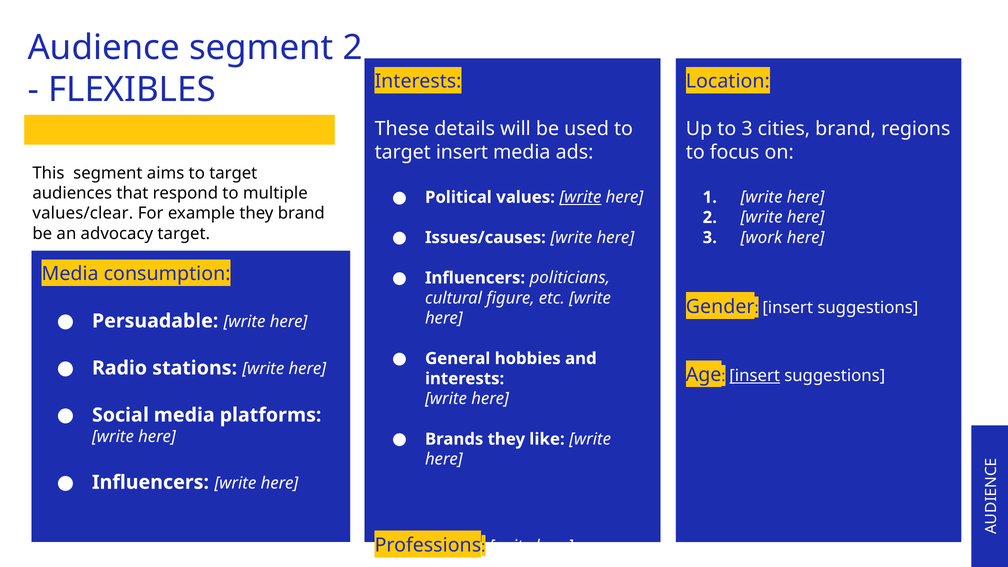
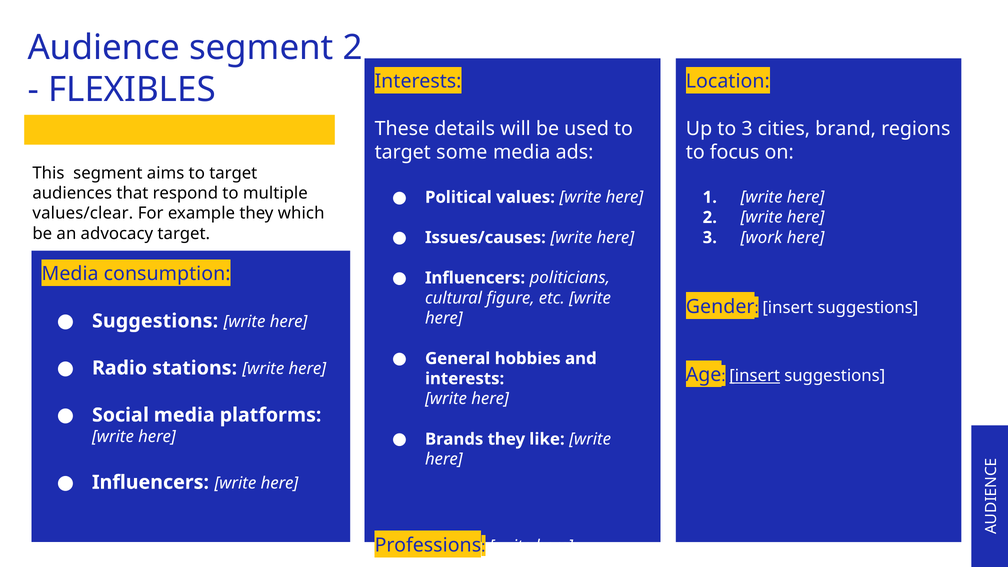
target insert: insert -> some
write at (580, 197) underline: present -> none
they brand: brand -> which
Persuadable at (155, 321): Persuadable -> Suggestions
